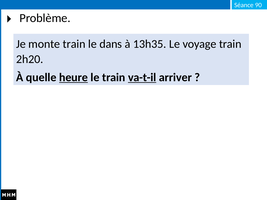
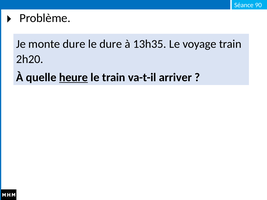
monte train: train -> dure
le dans: dans -> dure
va-t-il underline: present -> none
